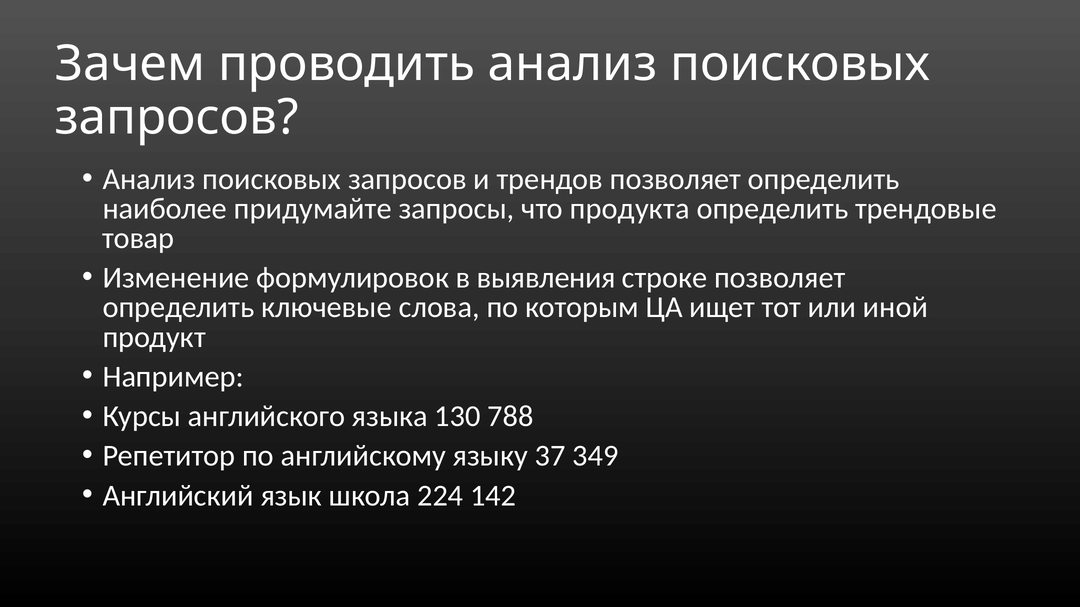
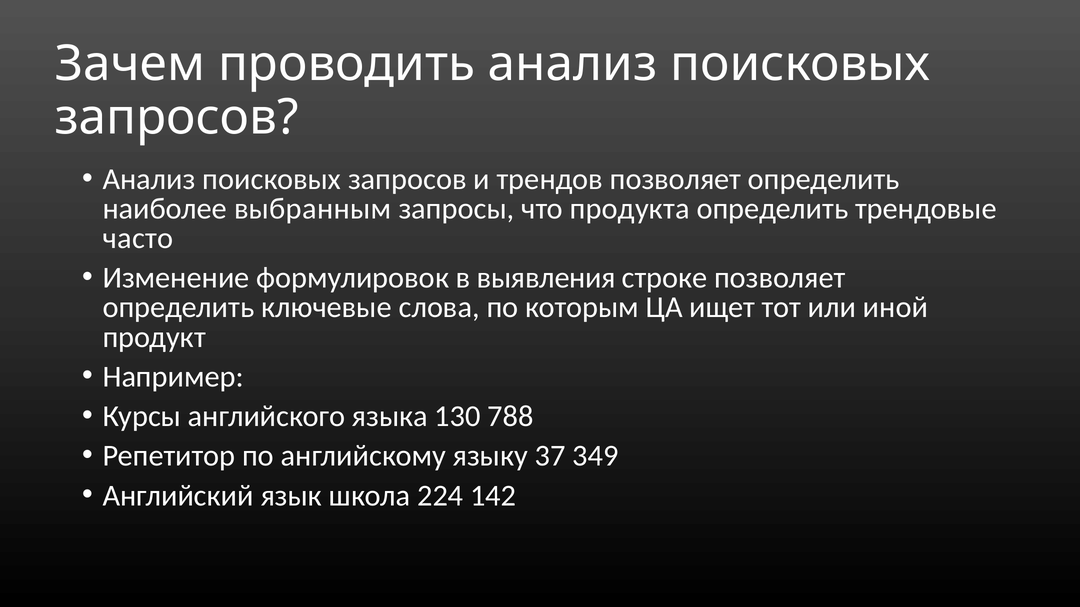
придумайте: придумайте -> выбранным
товар: товар -> часто
